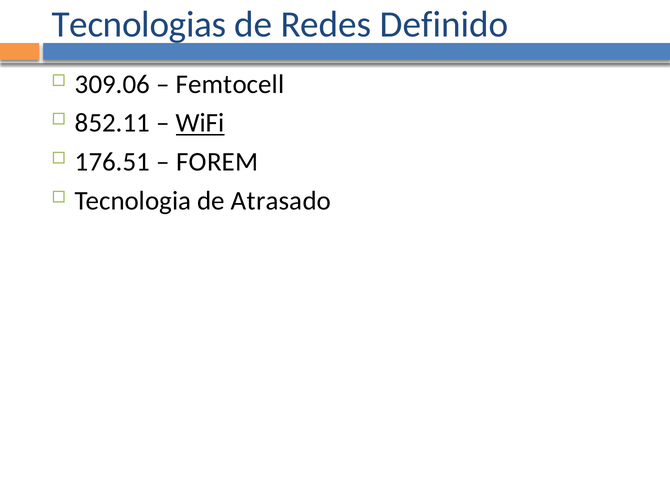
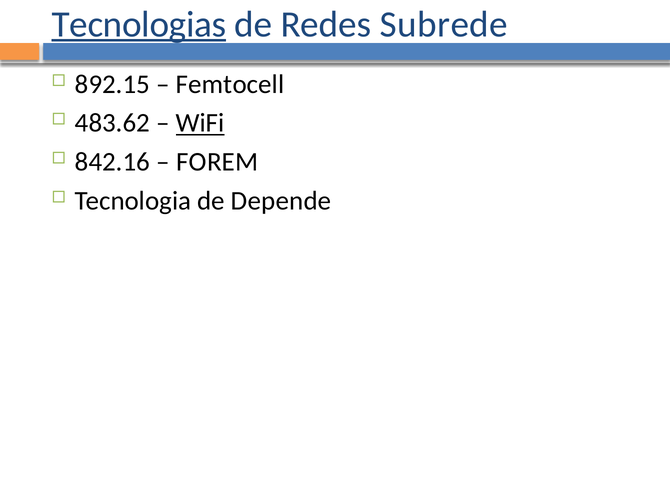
Tecnologias underline: none -> present
Definido: Definido -> Subrede
309.06: 309.06 -> 892.15
852.11: 852.11 -> 483.62
176.51: 176.51 -> 842.16
Atrasado: Atrasado -> Depende
